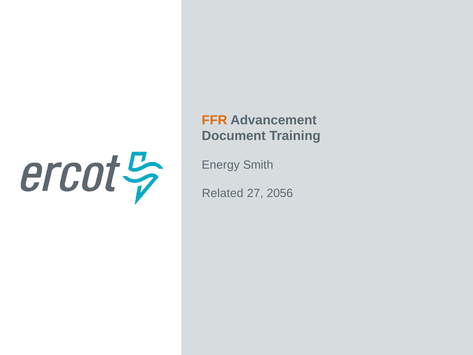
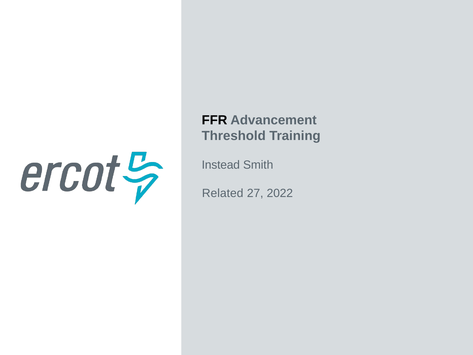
FFR colour: orange -> black
Document: Document -> Threshold
Energy: Energy -> Instead
2056: 2056 -> 2022
